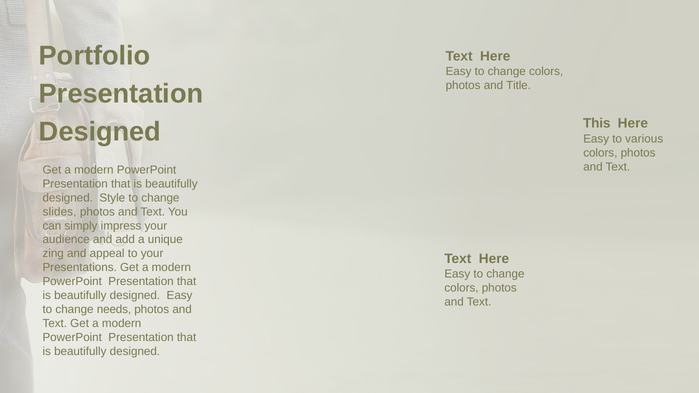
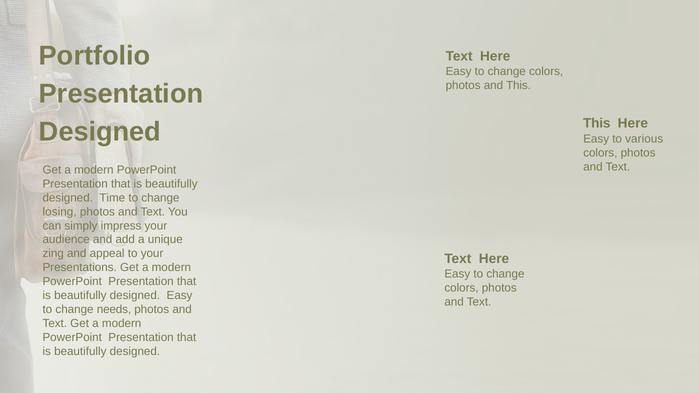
and Title: Title -> This
Style: Style -> Time
slides: slides -> losing
